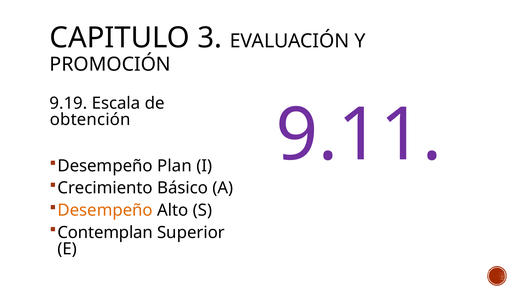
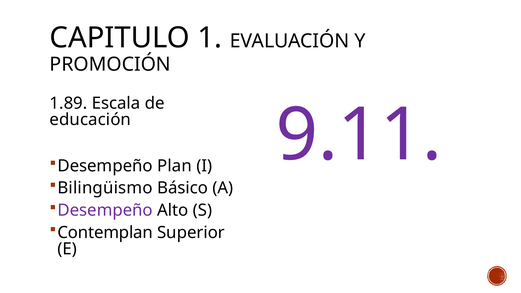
3: 3 -> 1
9.19: 9.19 -> 1.89
obtención: obtención -> educación
Crecimiento: Crecimiento -> Bilingüismo
Desempeño at (105, 210) colour: orange -> purple
